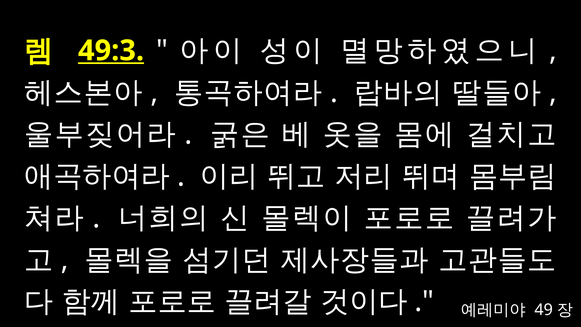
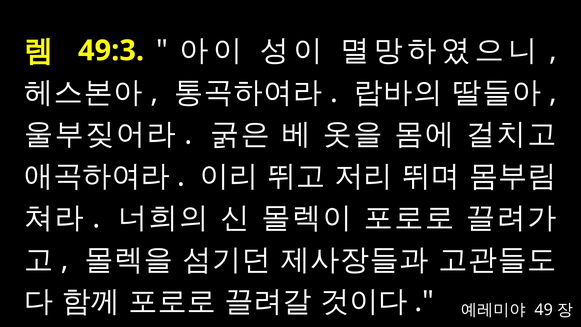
49:3 underline: present -> none
